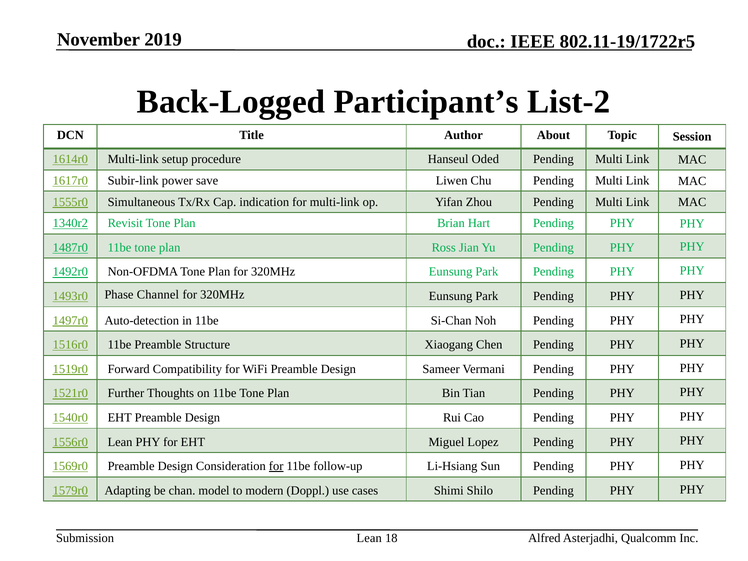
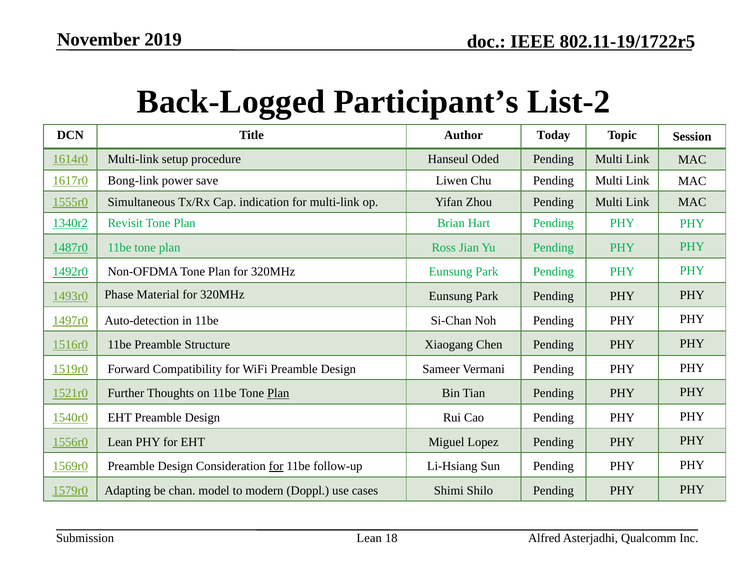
About: About -> Today
Subir-link: Subir-link -> Bong-link
Channel: Channel -> Material
Plan at (278, 393) underline: none -> present
